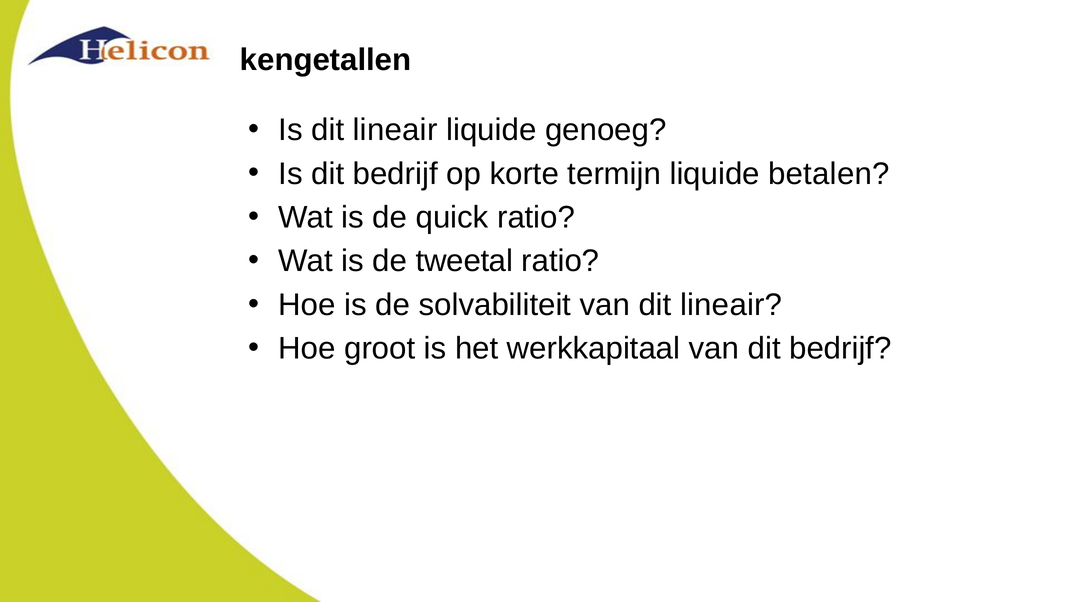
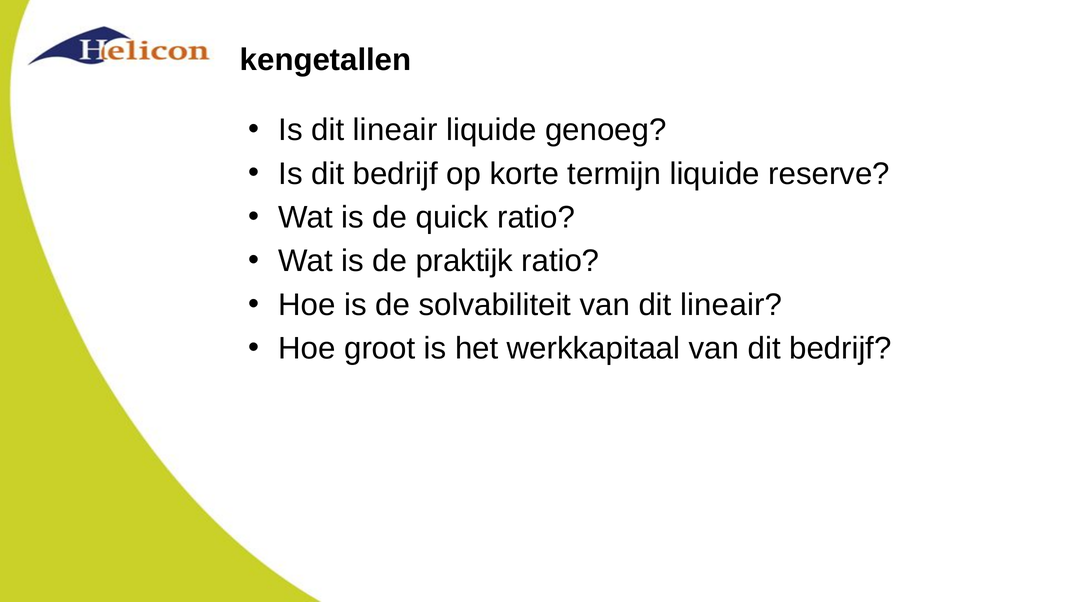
betalen: betalen -> reserve
tweetal: tweetal -> praktijk
